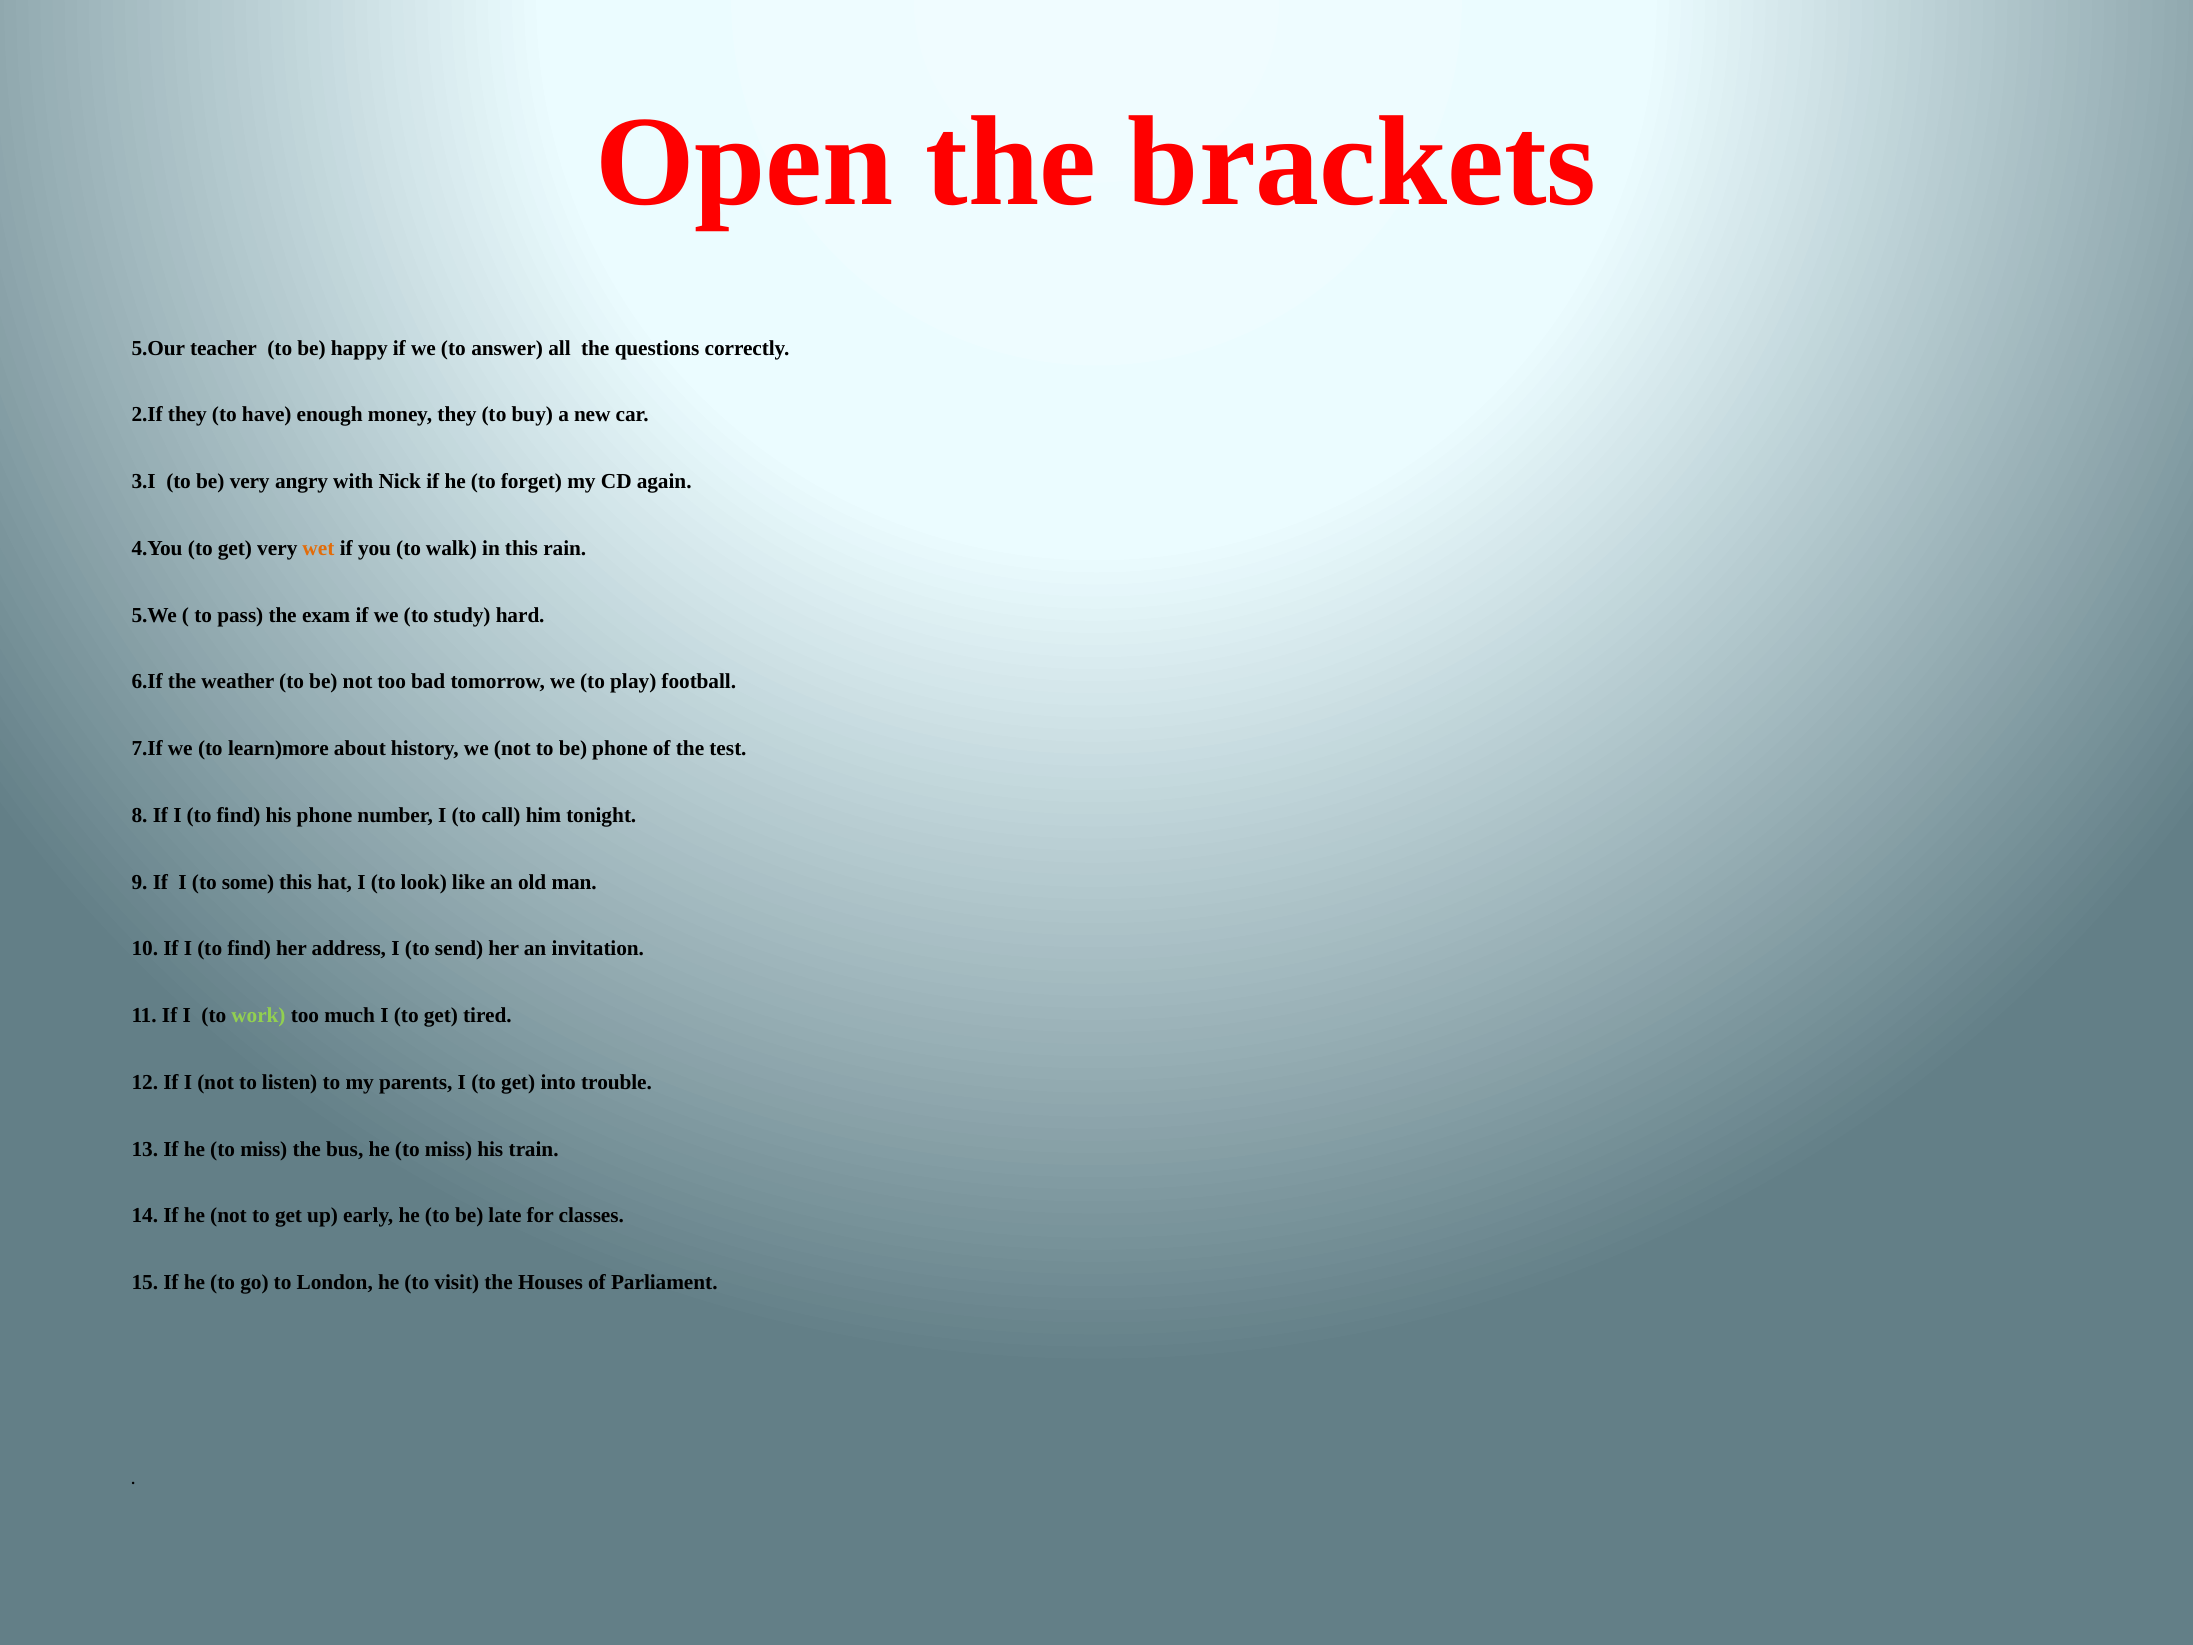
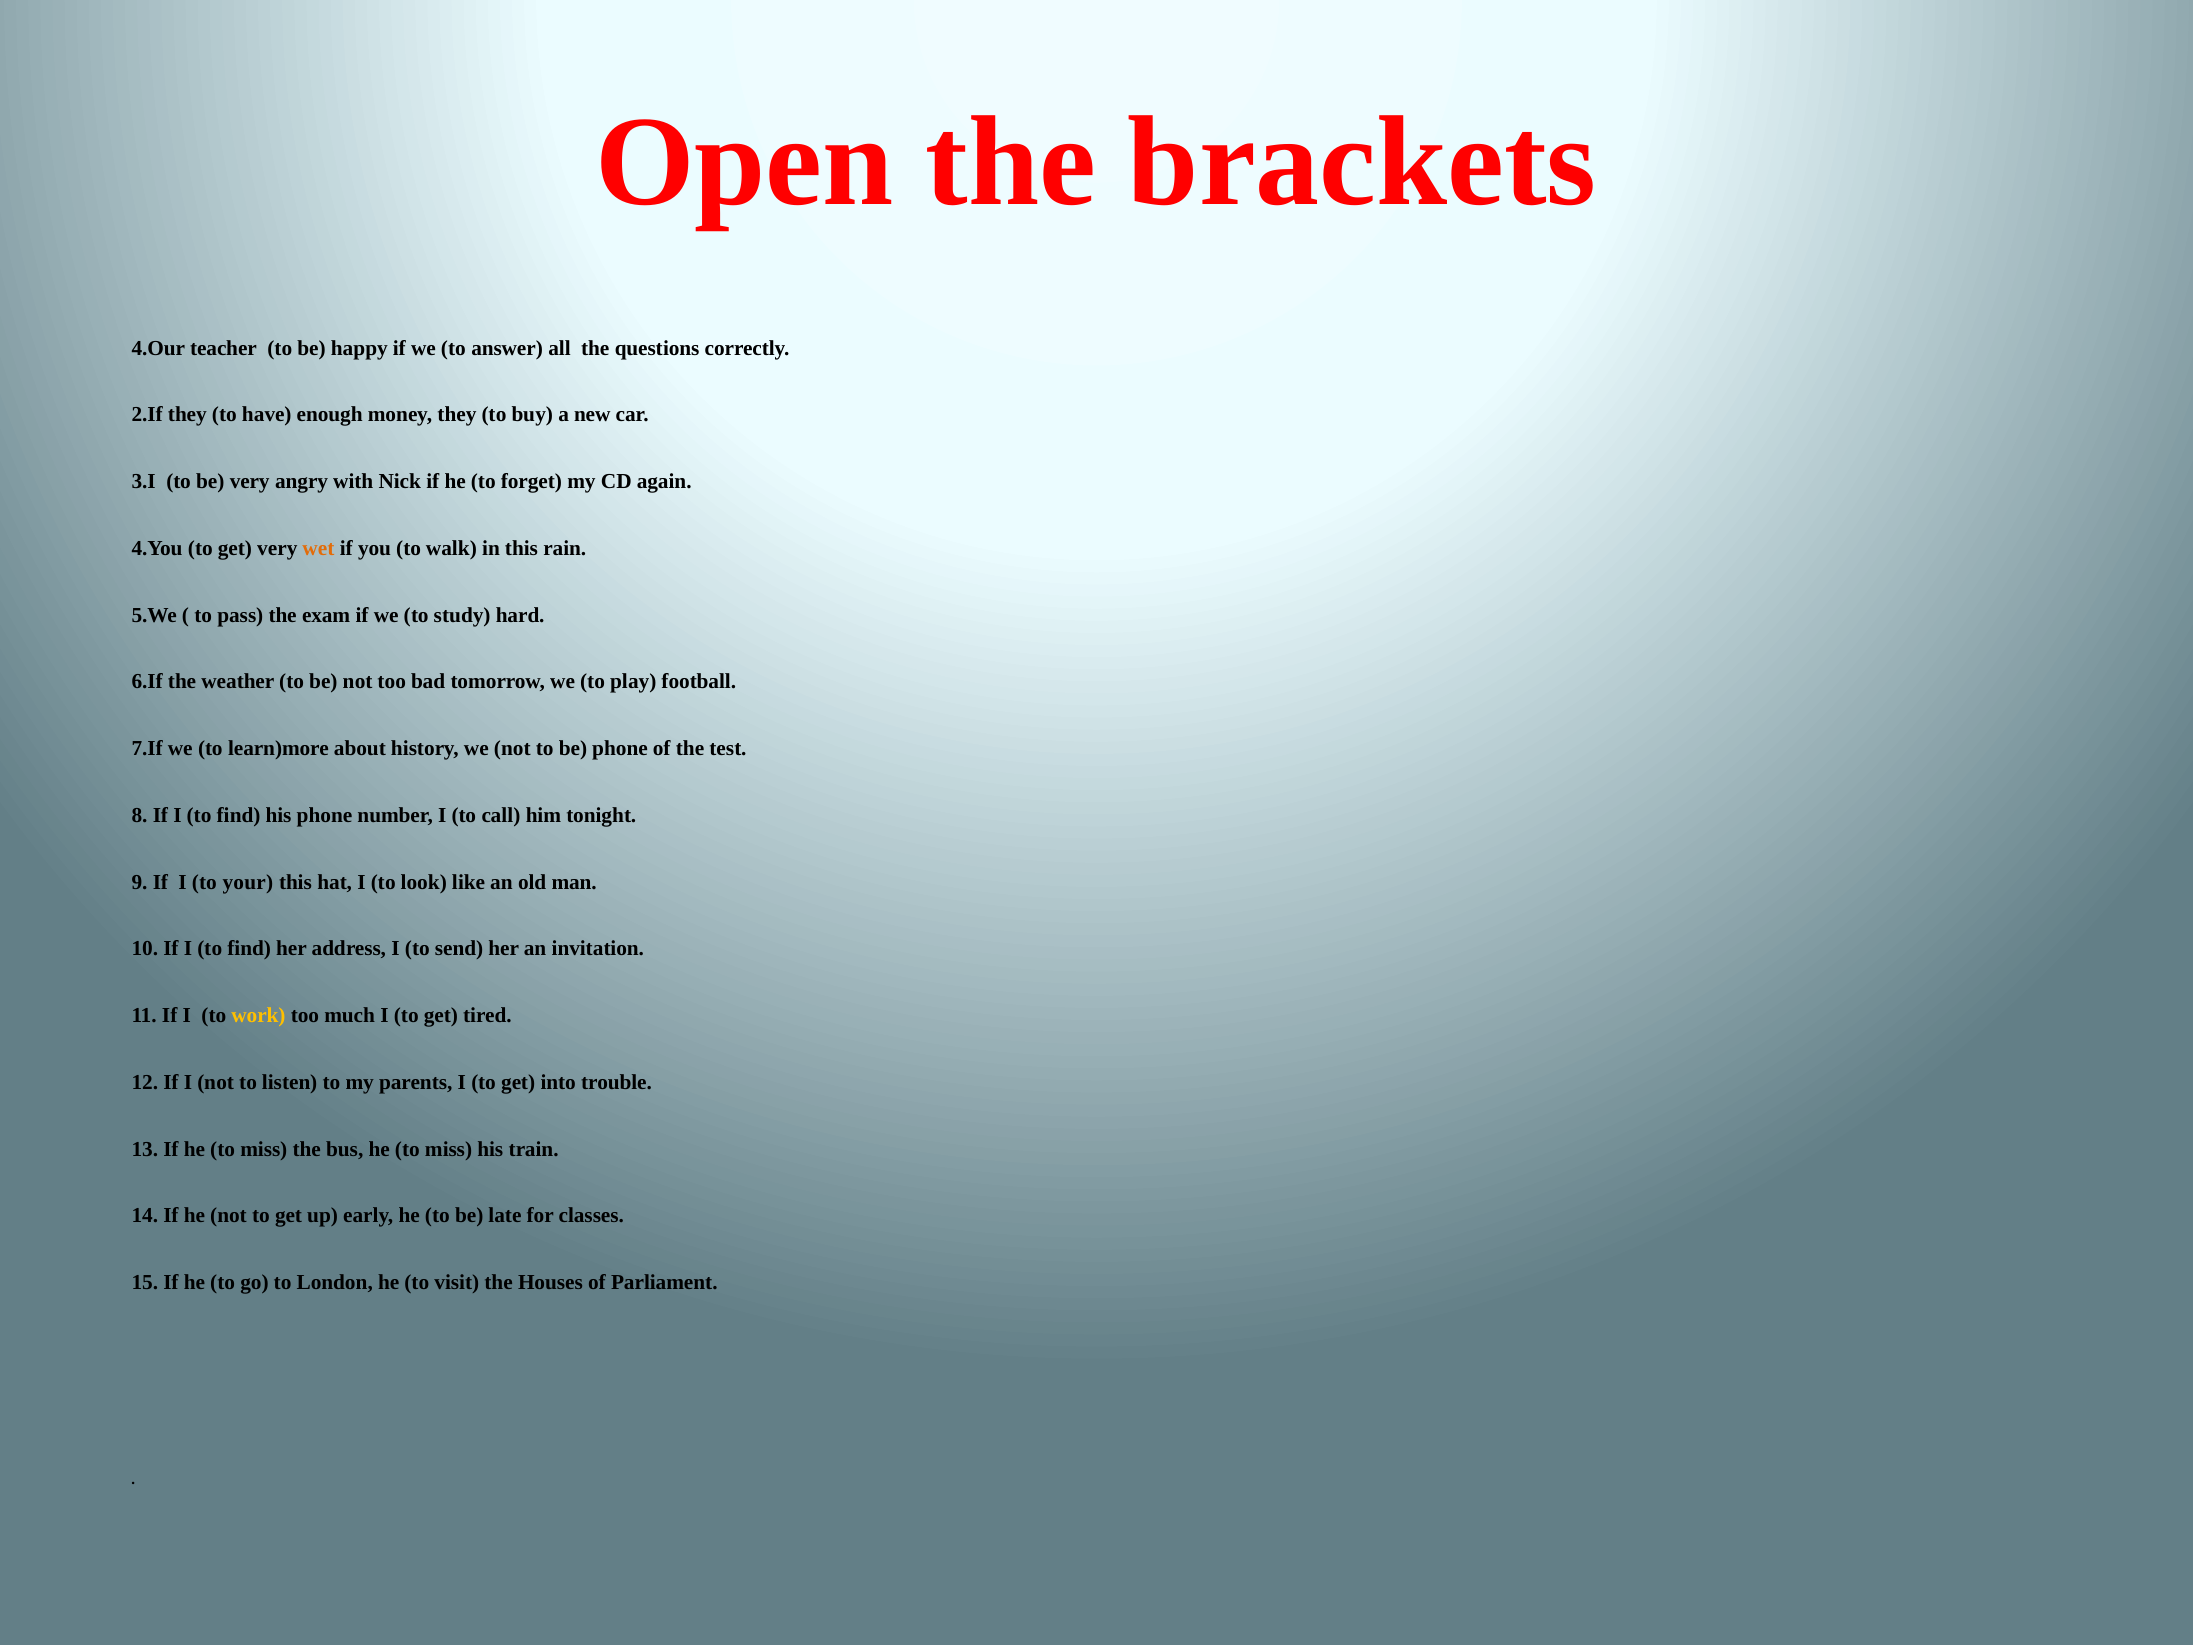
5.Our: 5.Our -> 4.Our
some: some -> your
work colour: light green -> yellow
